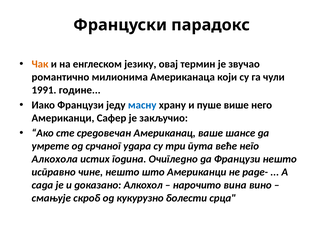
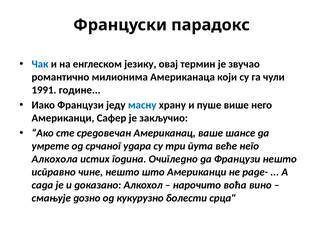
Чак colour: orange -> blue
вина: вина -> воћа
скроб: скроб -> дозно
